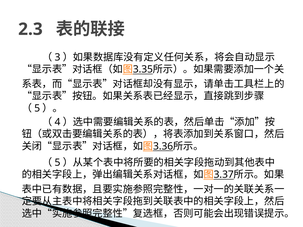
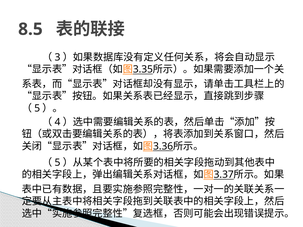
2.3: 2.3 -> 8.5
